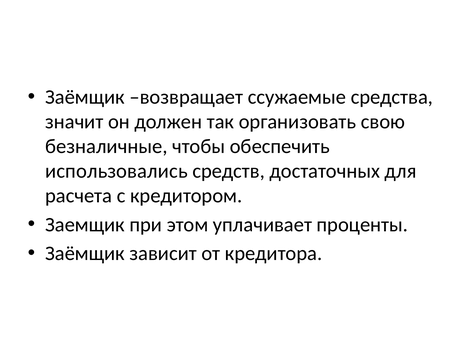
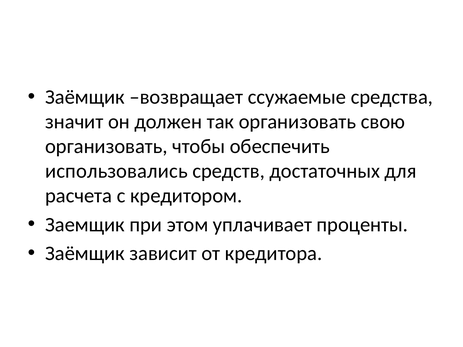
безналичные at (106, 147): безналичные -> организовать
